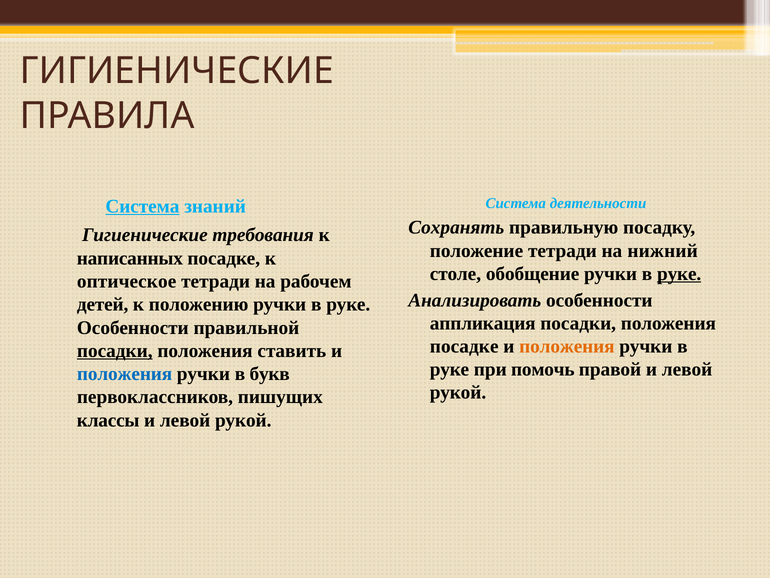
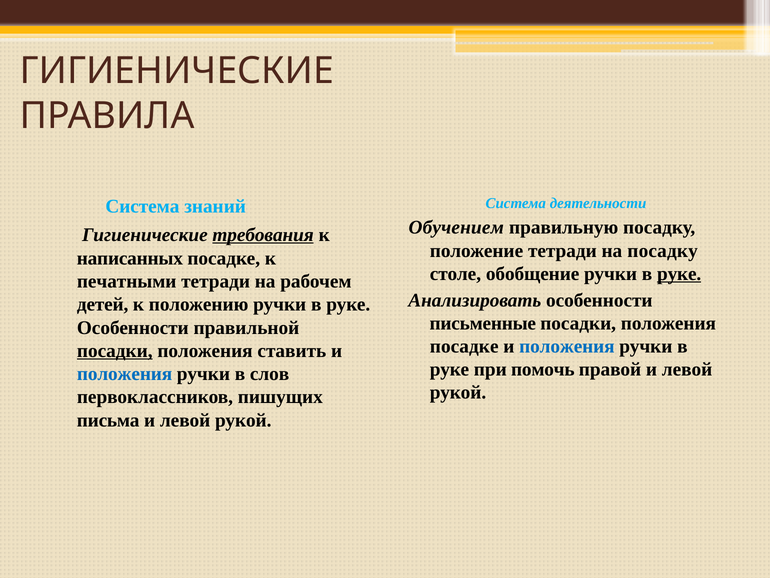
Система at (142, 206) underline: present -> none
Сохранять: Сохранять -> Обучением
требования underline: none -> present
на нижний: нижний -> посадку
оптическое: оптическое -> печатными
аппликация: аппликация -> письменные
положения at (567, 346) colour: orange -> blue
букв: букв -> слов
классы: классы -> письма
